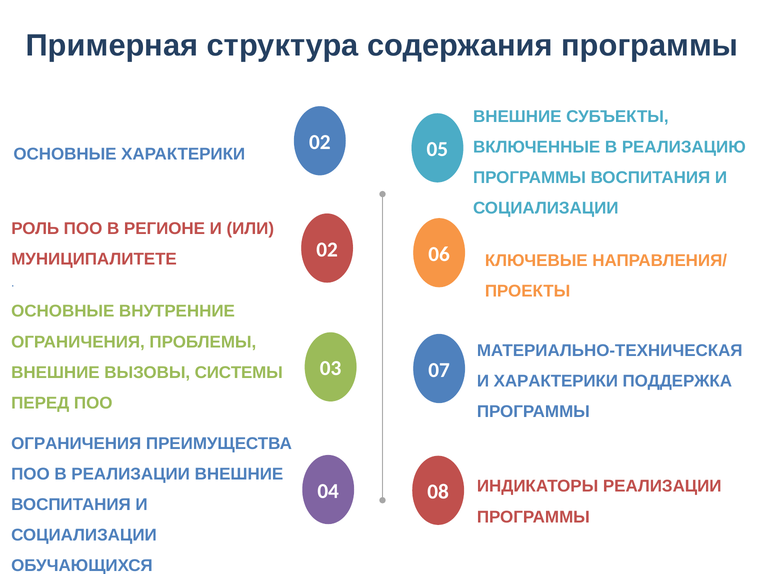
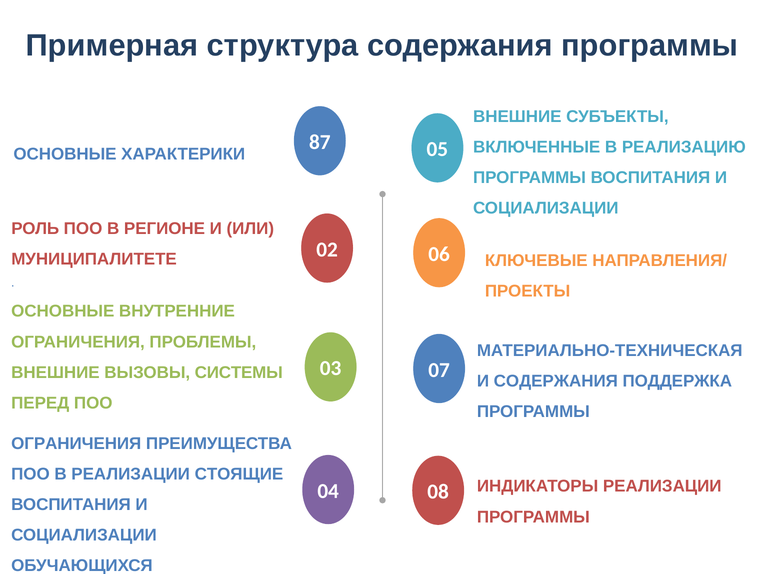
ХАРАКТЕРИКИ 02: 02 -> 87
И ХАРАКТЕРИКИ: ХАРАКТЕРИКИ -> СОДЕРЖАНИЯ
РЕАЛИЗАЦИИ ВНЕШНИЕ: ВНЕШНИЕ -> СТОЯЩИЕ
